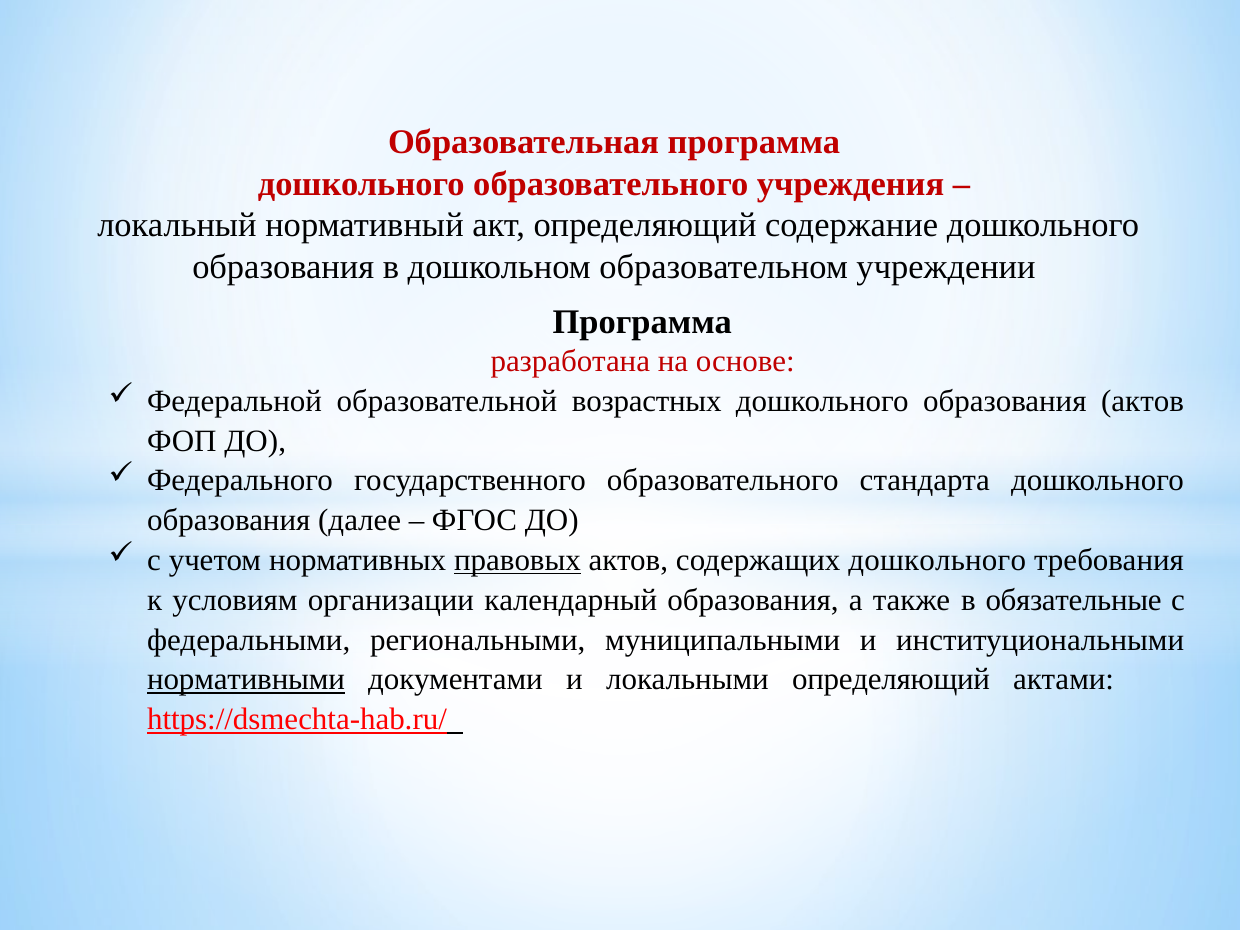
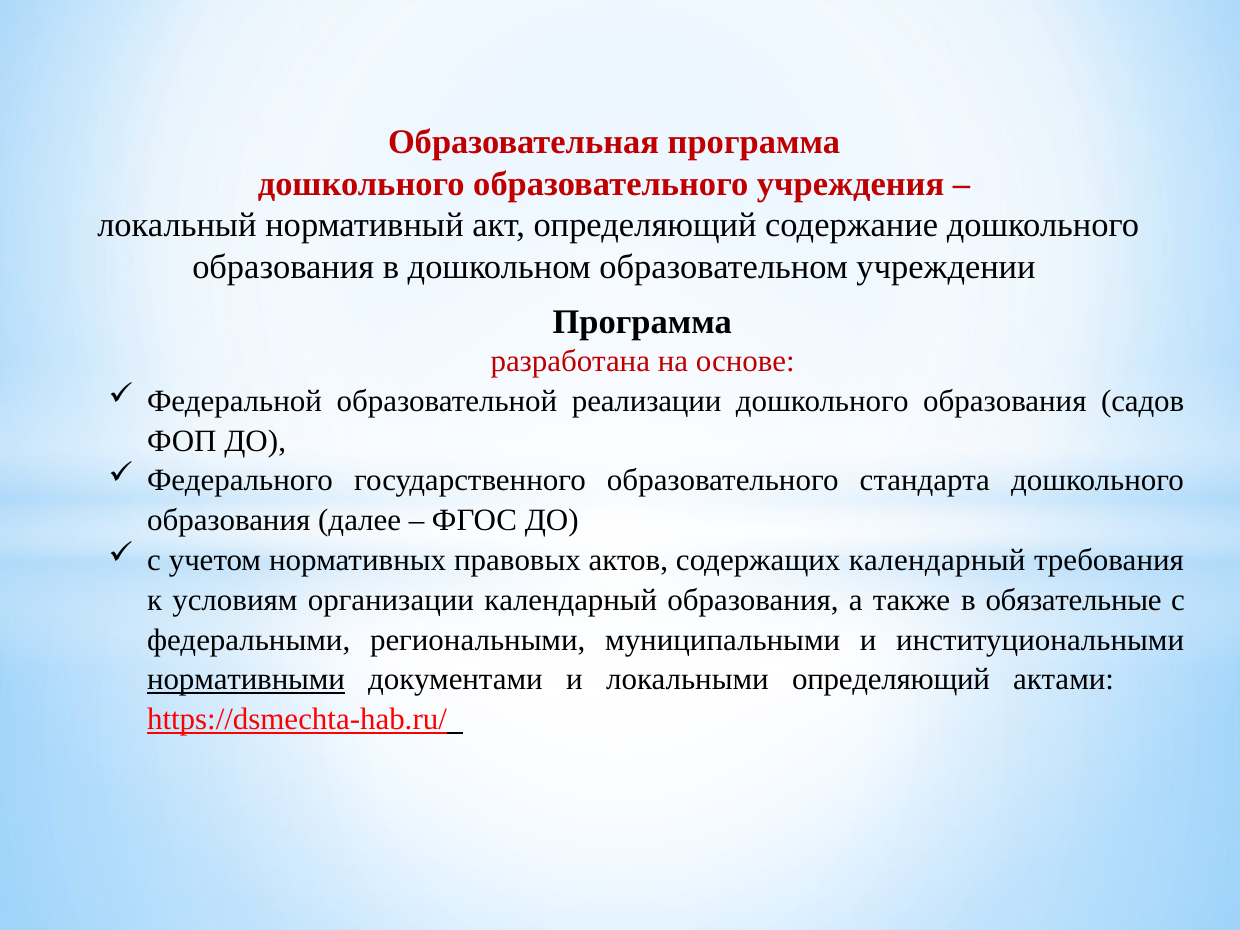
возрастных: возрастных -> реализации
образования актов: актов -> садов
правовых underline: present -> none
содержащих дошкольного: дошкольного -> календарный
